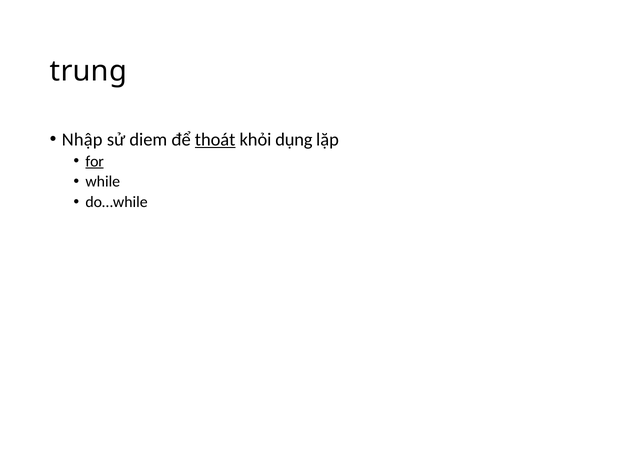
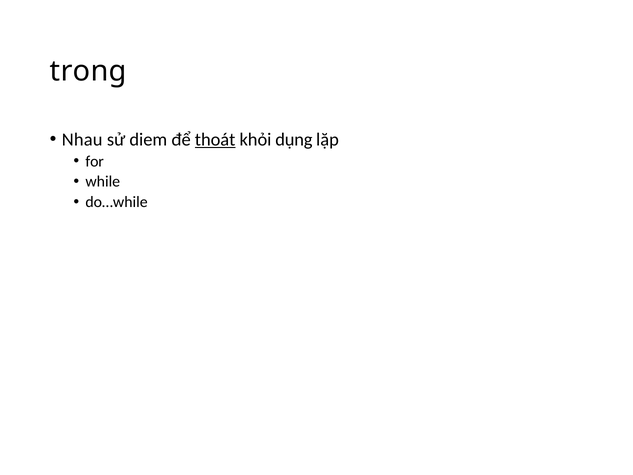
trung: trung -> trong
Nhập: Nhập -> Nhau
for underline: present -> none
